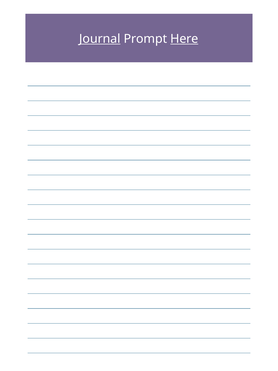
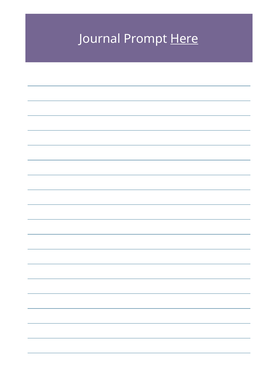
Journal underline: present -> none
